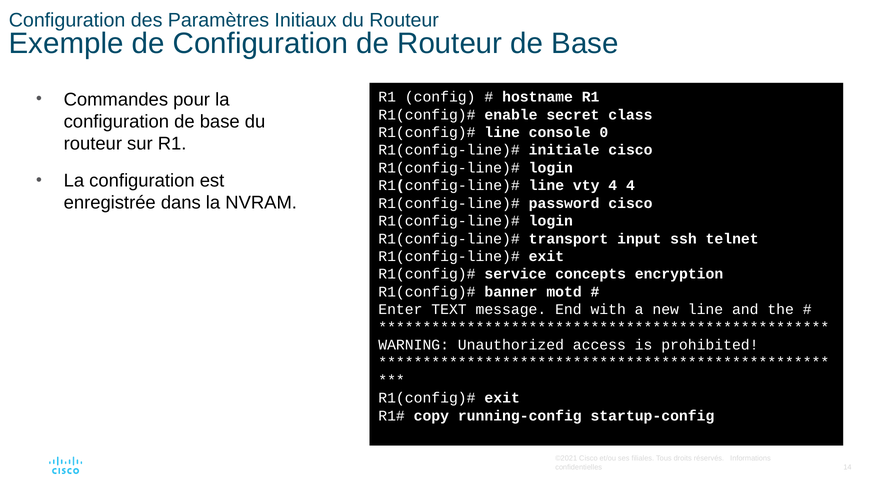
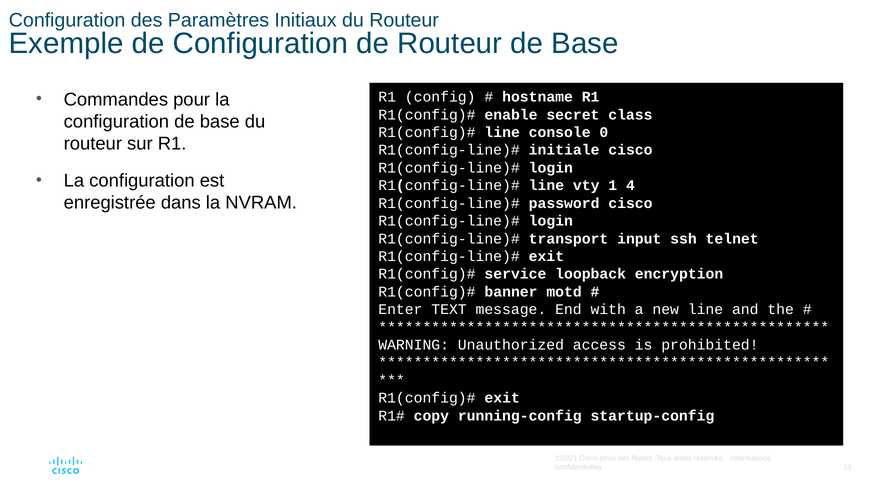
vty 4: 4 -> 1
concepts: concepts -> loopback
